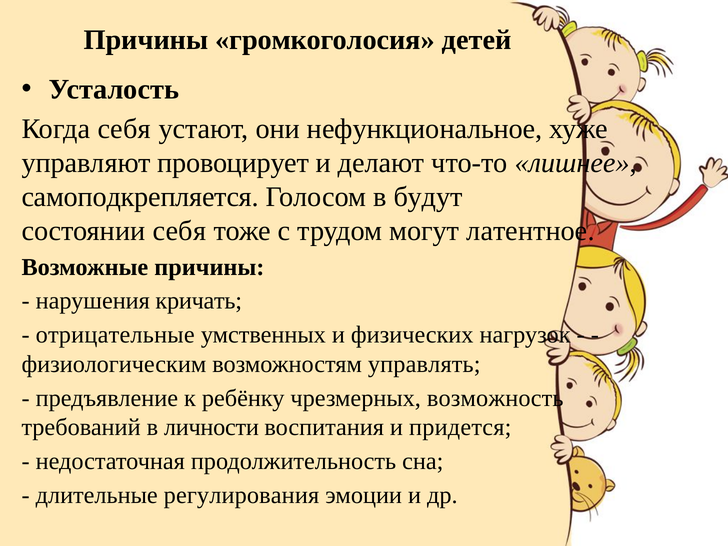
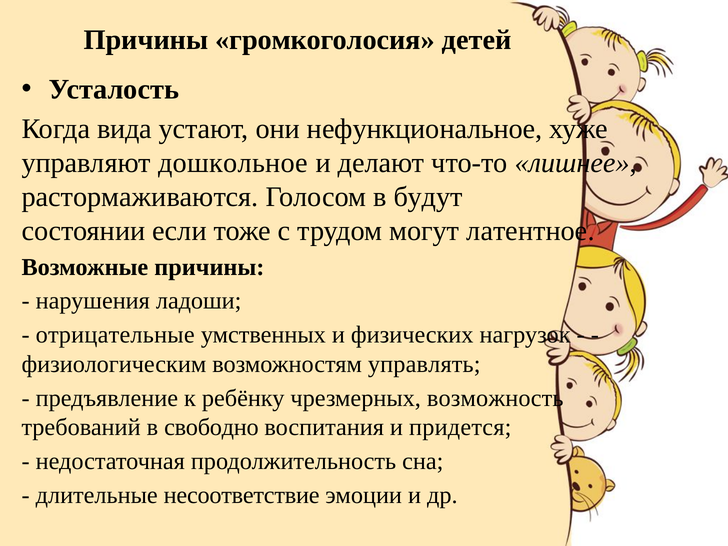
Когда себя: себя -> вида
провоцирует: провоцирует -> дошкольное
самоподкрепляется: самоподкрепляется -> растормаживаются
состоянии себя: себя -> если
кричать: кричать -> ладоши
личности: личности -> свободно
регулирования: регулирования -> несоответствие
